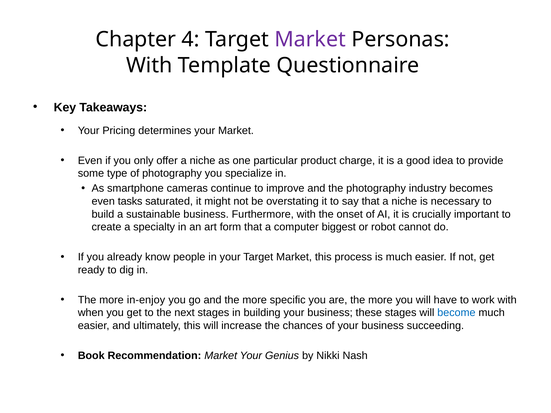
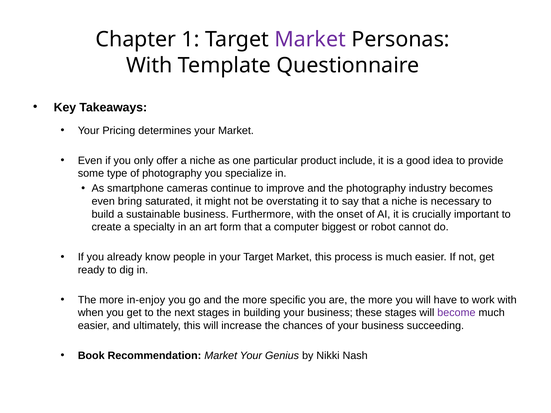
4: 4 -> 1
charge: charge -> include
tasks: tasks -> bring
become colour: blue -> purple
